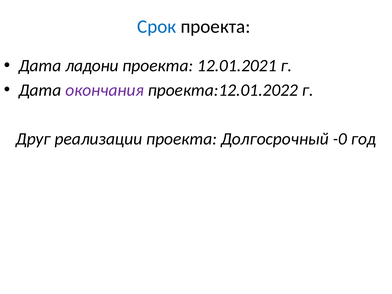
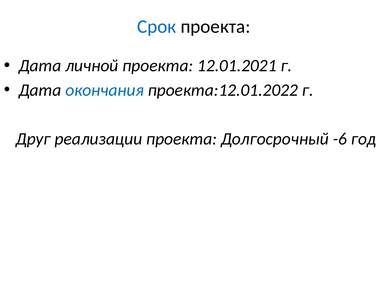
ладони: ладони -> личной
окончания colour: purple -> blue
-0: -0 -> -6
